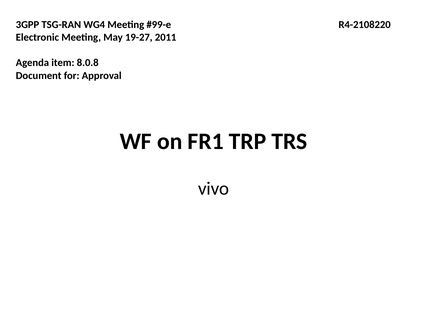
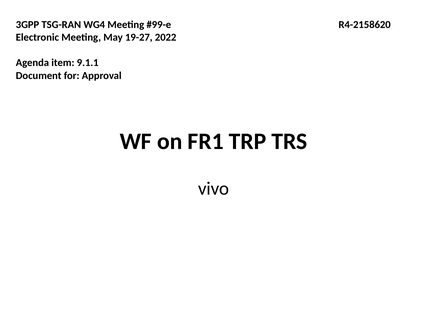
R4-2108220: R4-2108220 -> R4-2158620
2011: 2011 -> 2022
8.0.8: 8.0.8 -> 9.1.1
